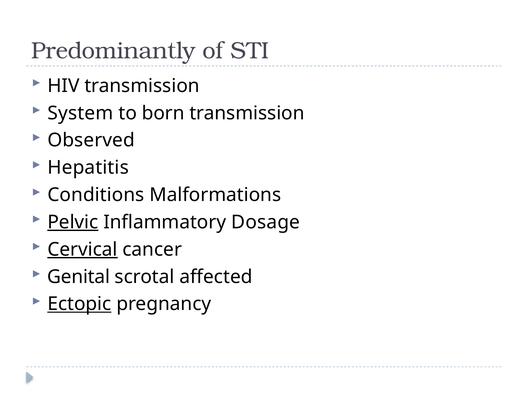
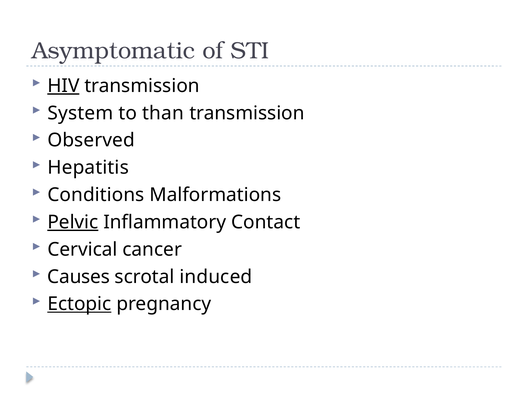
Predominantly: Predominantly -> Asymptomatic
HIV underline: none -> present
born: born -> than
Dosage: Dosage -> Contact
Cervical underline: present -> none
Genital: Genital -> Causes
affected: affected -> induced
